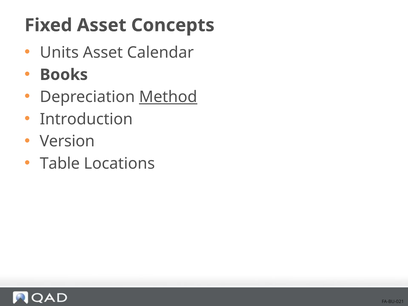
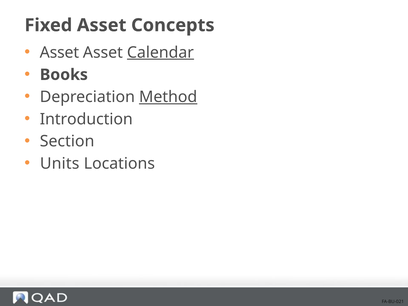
Units at (59, 52): Units -> Asset
Calendar underline: none -> present
Version: Version -> Section
Table: Table -> Units
